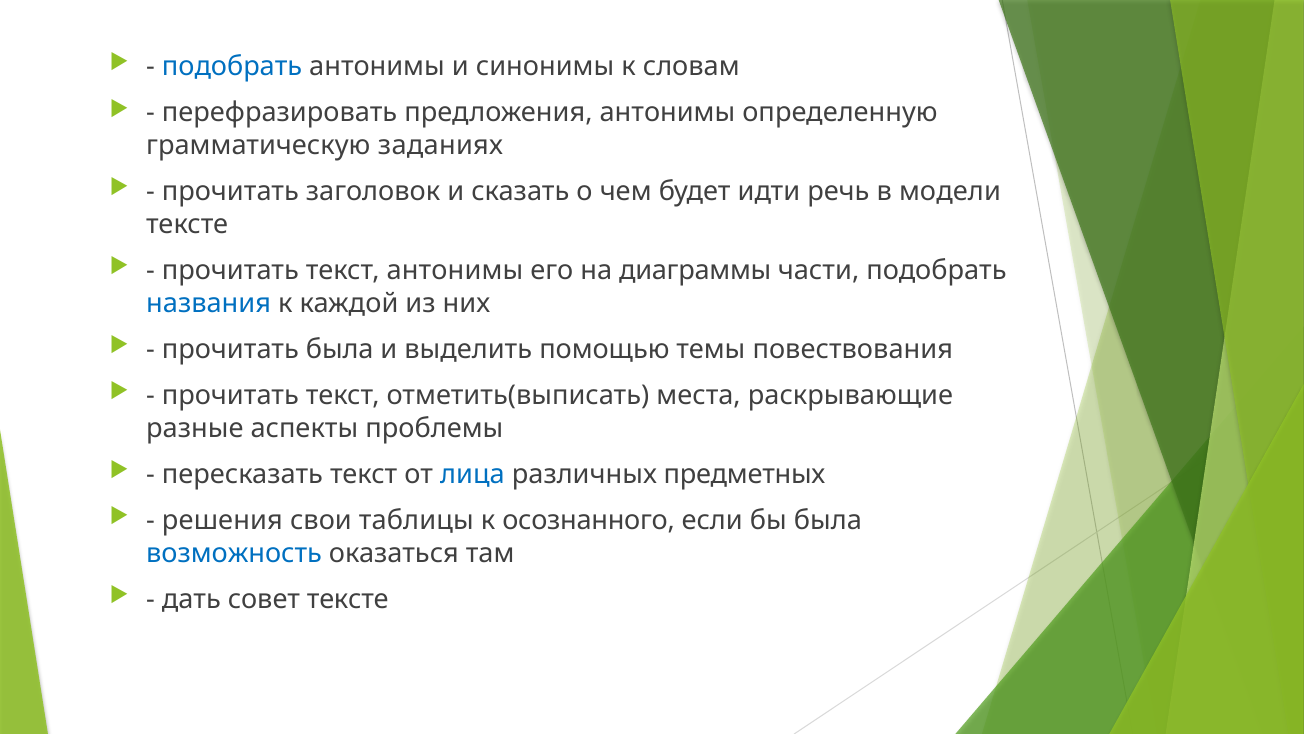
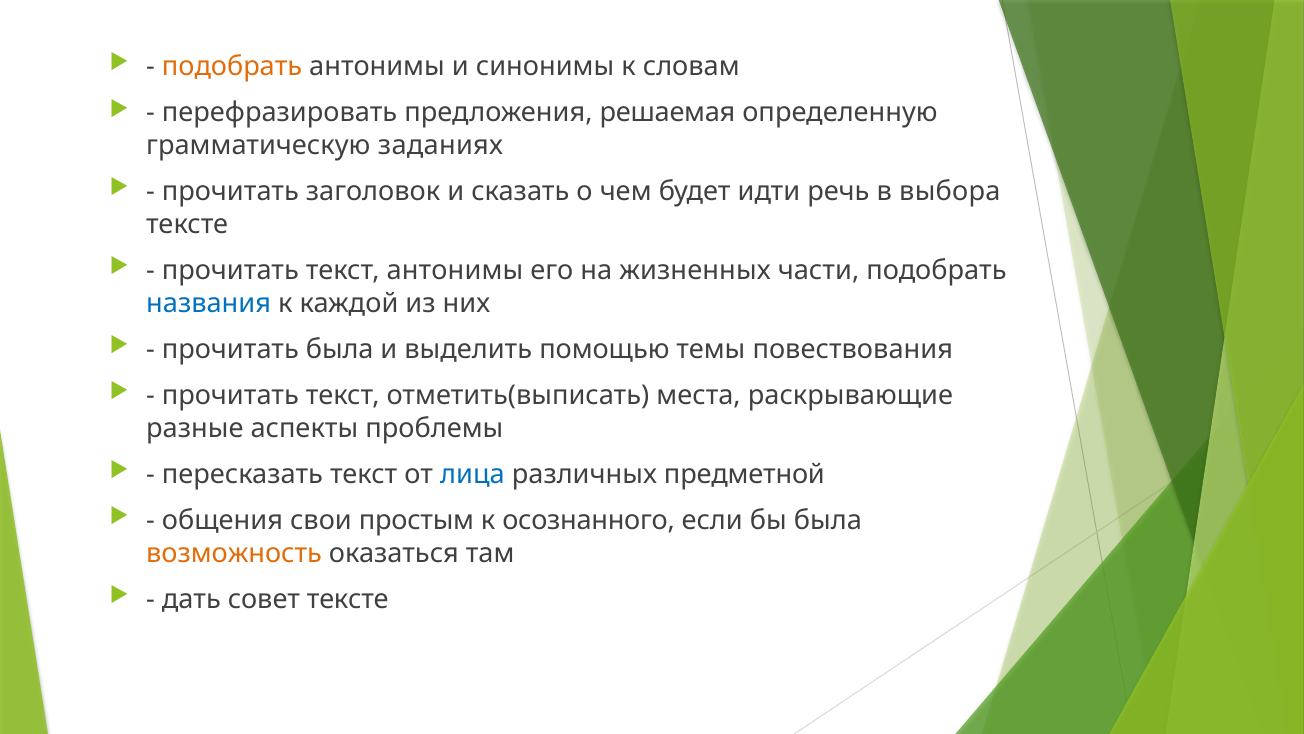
подобрать at (232, 67) colour: blue -> orange
предложения антонимы: антонимы -> решаемая
модели: модели -> выбора
диаграммы: диаграммы -> жизненных
предметных: предметных -> предметной
решения: решения -> общения
таблицы: таблицы -> простым
возможность colour: blue -> orange
